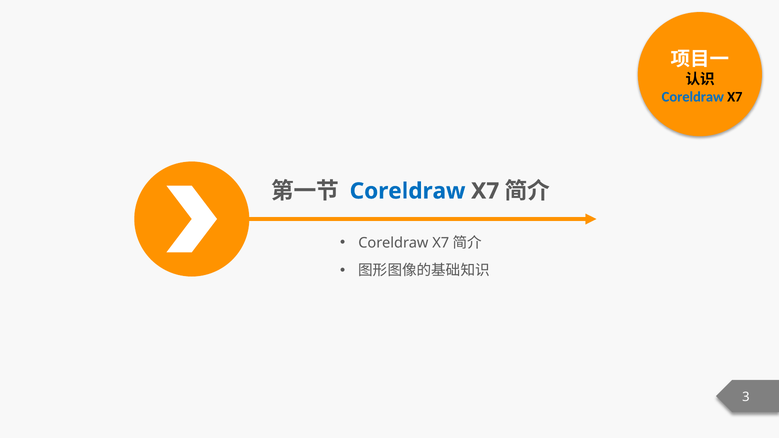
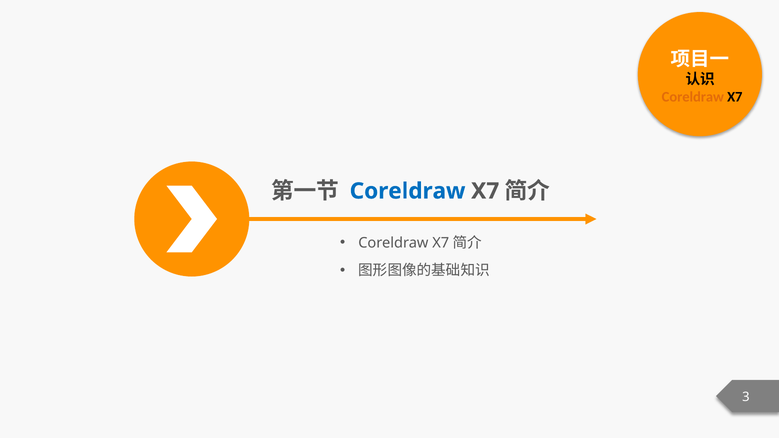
Coreldraw at (693, 97) colour: blue -> orange
